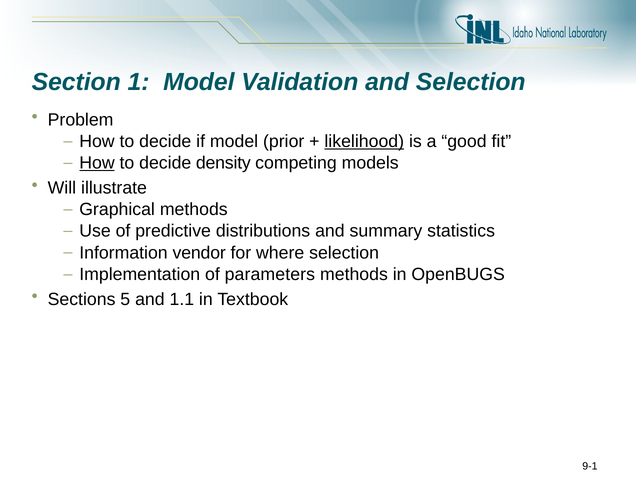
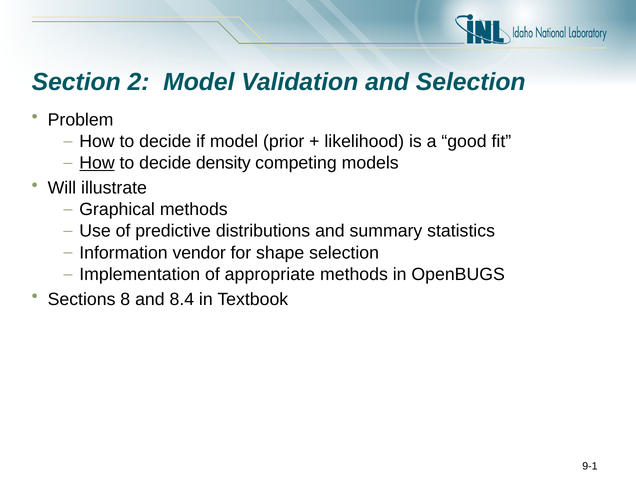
1: 1 -> 2
likelihood underline: present -> none
where: where -> shape
parameters: parameters -> appropriate
5: 5 -> 8
1.1: 1.1 -> 8.4
